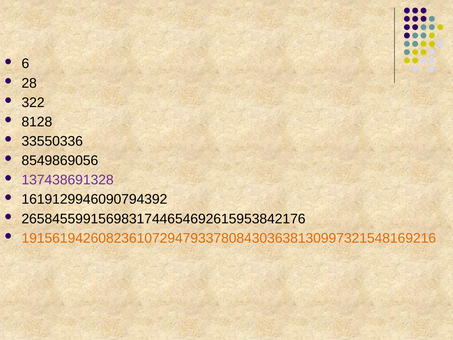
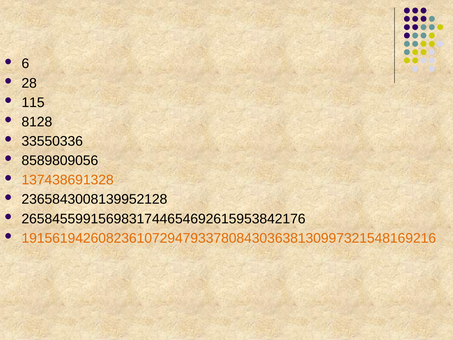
322: 322 -> 115
8549869056: 8549869056 -> 8589809056
137438691328 colour: purple -> orange
1619129946090794392: 1619129946090794392 -> 2365843008139952128
